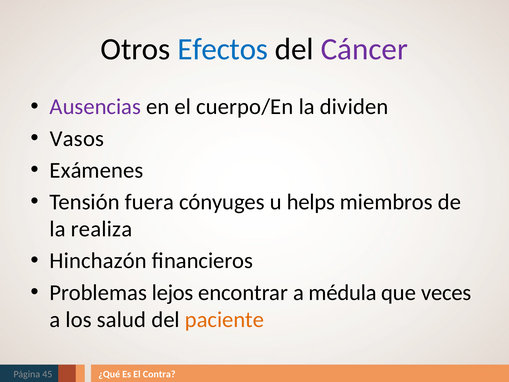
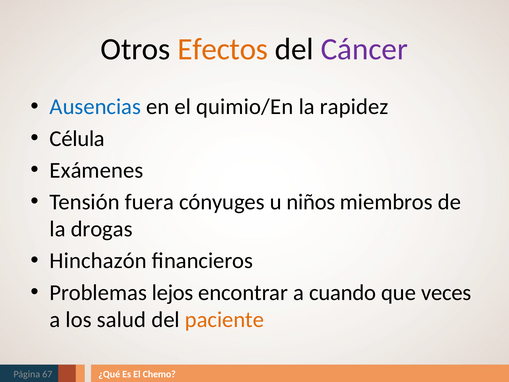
Efectos colour: blue -> orange
Ausencias colour: purple -> blue
cuerpo/En: cuerpo/En -> quimio/En
dividen: dividen -> rapidez
Vasos: Vasos -> Célula
helps: helps -> niños
realiza: realiza -> drogas
médula: médula -> cuando
45: 45 -> 67
Contra: Contra -> Chemo
